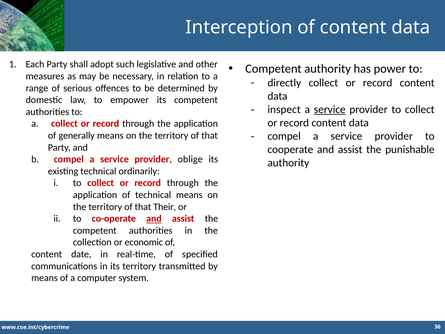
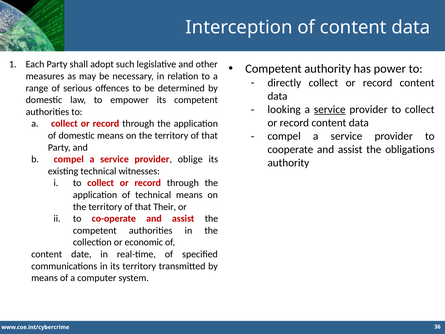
inspect: inspect -> looking
of generally: generally -> domestic
punishable: punishable -> obligations
ordinarily: ordinarily -> witnesses
and at (154, 218) underline: present -> none
